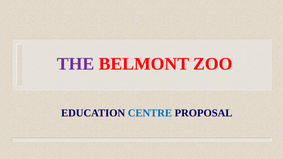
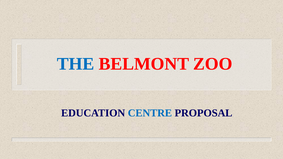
THE colour: purple -> blue
